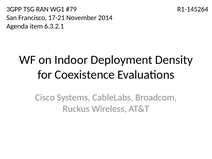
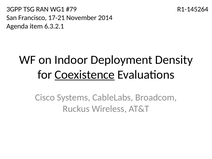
Coexistence underline: none -> present
